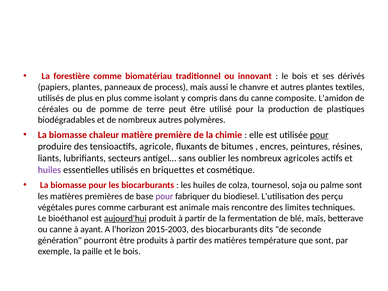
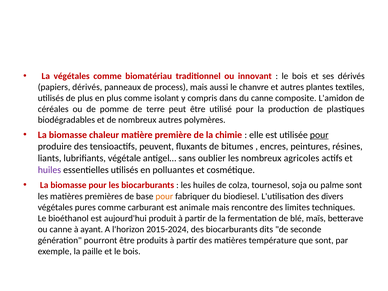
La forestière: forestière -> végétales
papiers plantes: plantes -> dérivés
agricole: agricole -> peuvent
secteurs: secteurs -> végétale
briquettes: briquettes -> polluantes
pour at (164, 196) colour: purple -> orange
perçu: perçu -> divers
aujourd'hui underline: present -> none
2015-2003: 2015-2003 -> 2015-2024
